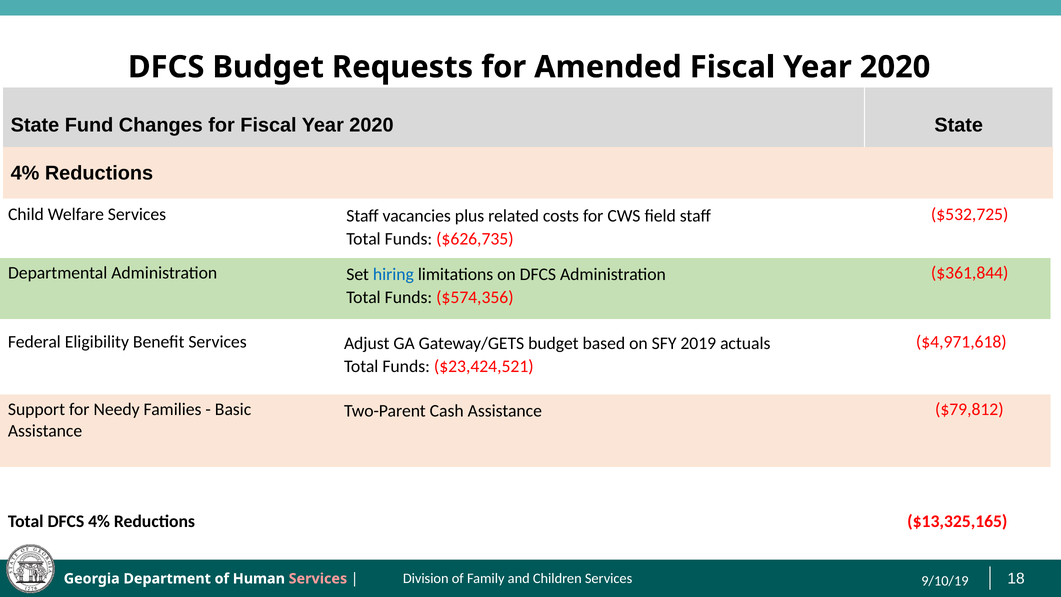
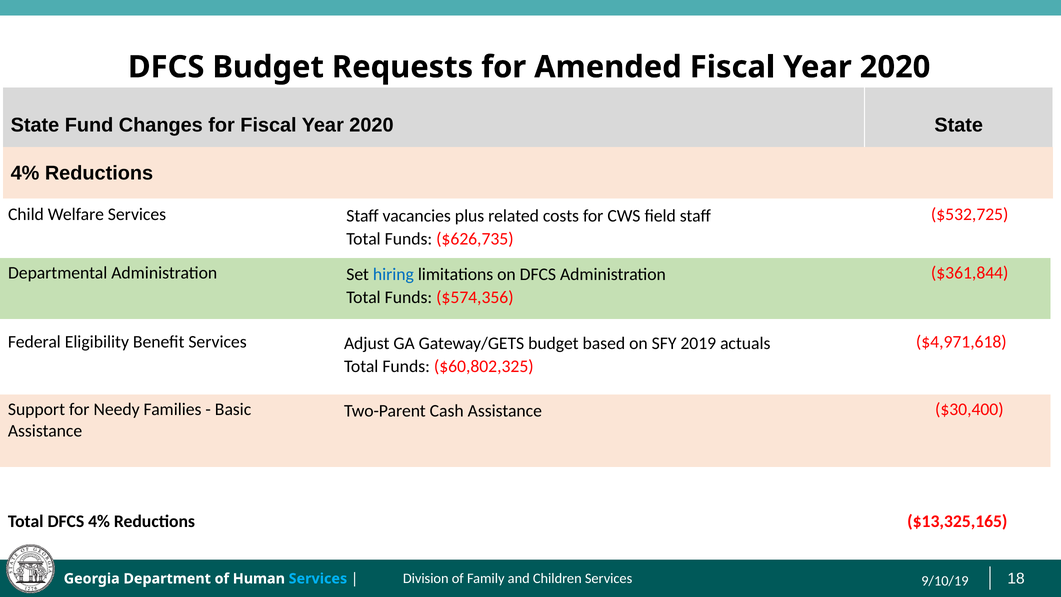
$23,424,521: $23,424,521 -> $60,802,325
$79,812: $79,812 -> $30,400
Services at (318, 578) colour: pink -> light blue
